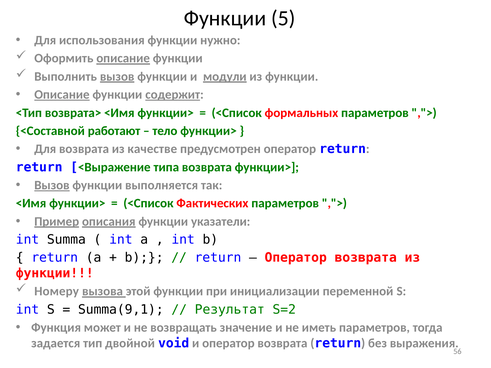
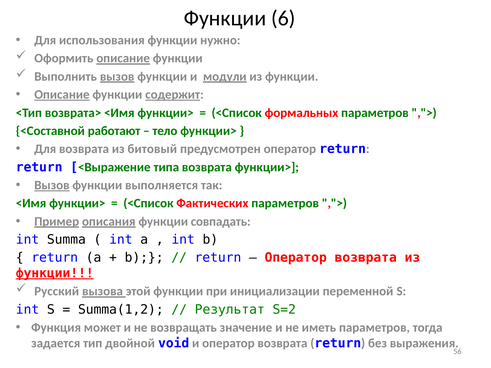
5: 5 -> 6
качестве: качестве -> битовый
указатели: указатели -> совпадать
функции at (55, 273) underline: none -> present
Номеру: Номеру -> Русский
Summa(9,1: Summa(9,1 -> Summa(1,2
